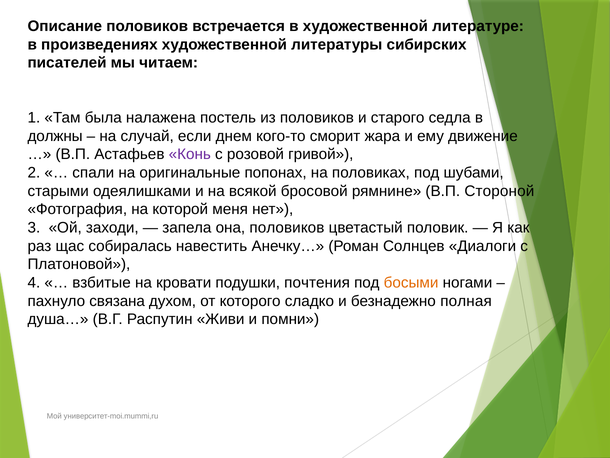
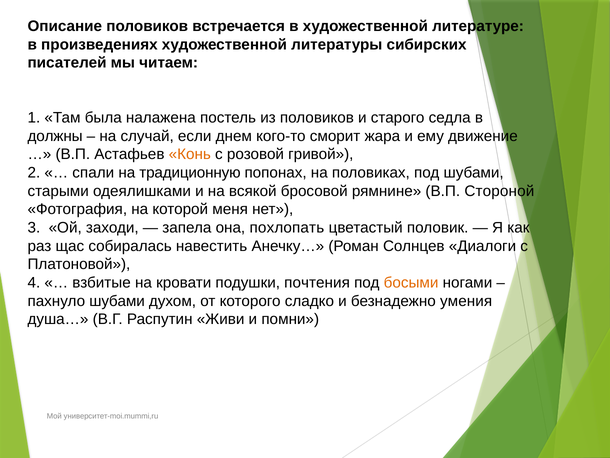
Конь colour: purple -> orange
оригинальные: оригинальные -> традиционную
она половиков: половиков -> похлопать
пахнуло связана: связана -> шубами
полная: полная -> умения
